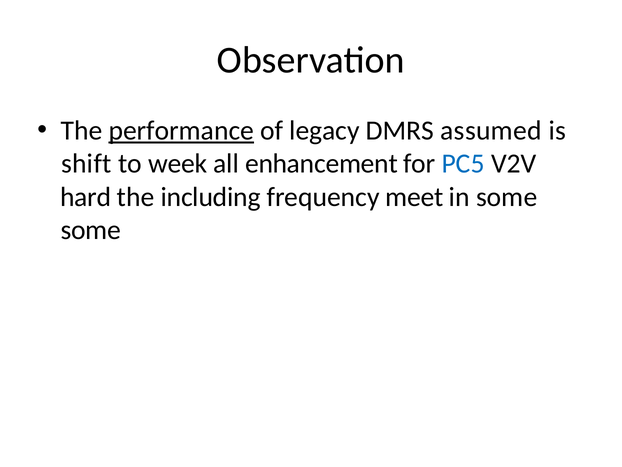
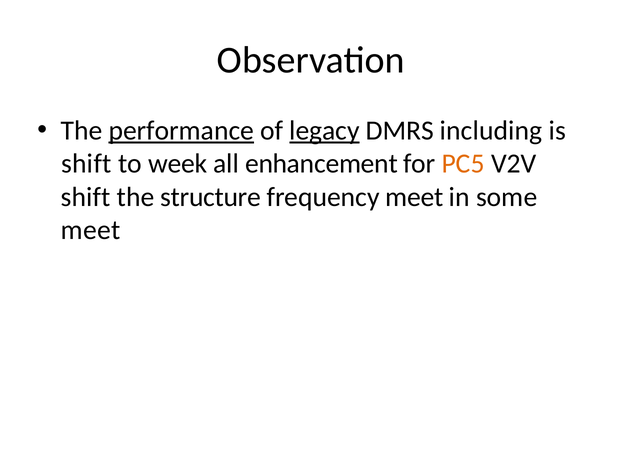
legacy underline: none -> present
assumed: assumed -> including
PC5 colour: blue -> orange
hard at (86, 197): hard -> shift
including: including -> structure
some at (91, 230): some -> meet
